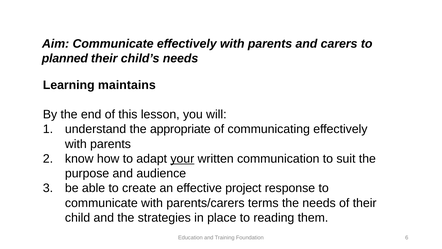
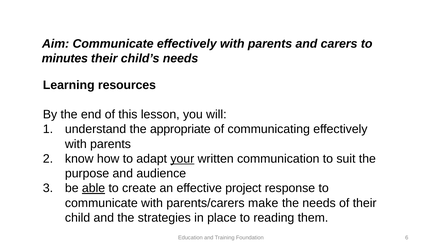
planned: planned -> minutes
maintains: maintains -> resources
able underline: none -> present
terms: terms -> make
